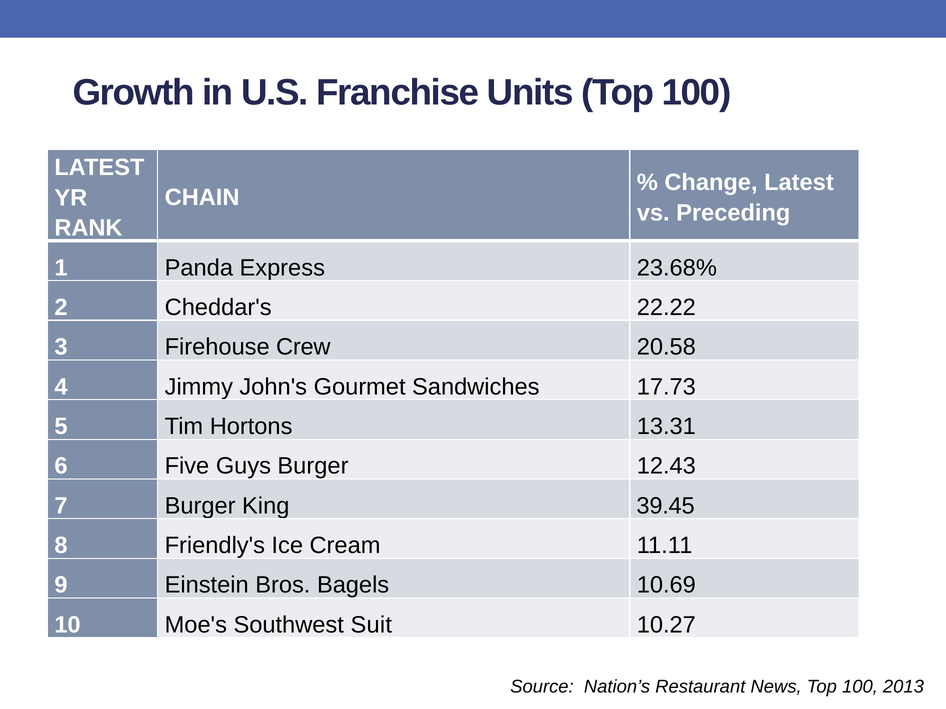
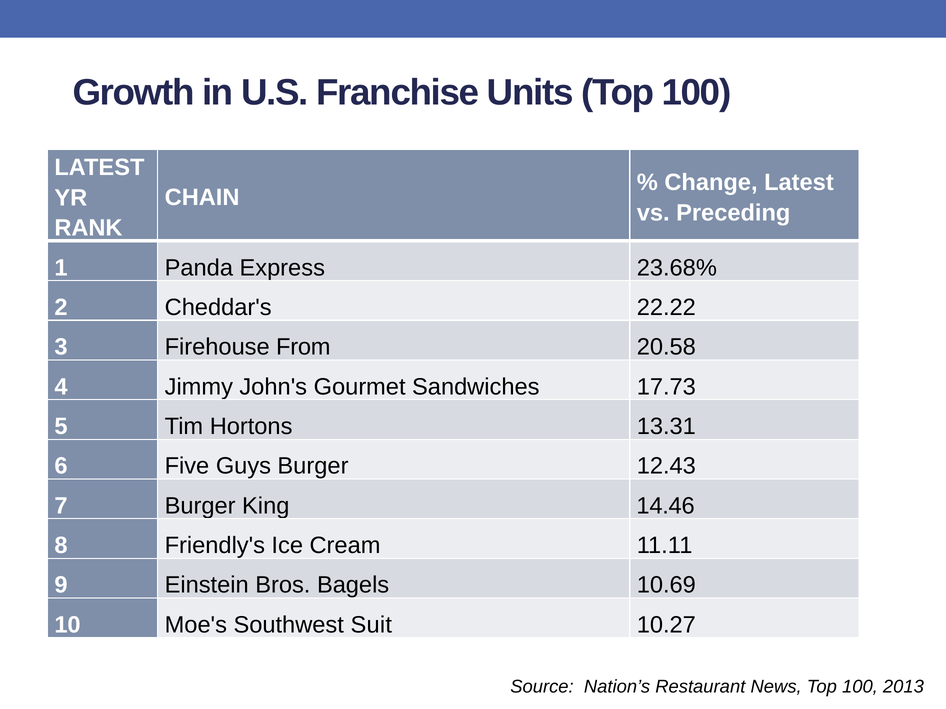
Crew: Crew -> From
39.45: 39.45 -> 14.46
